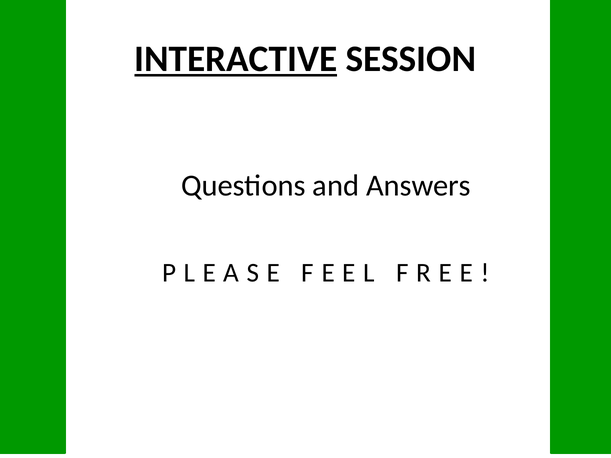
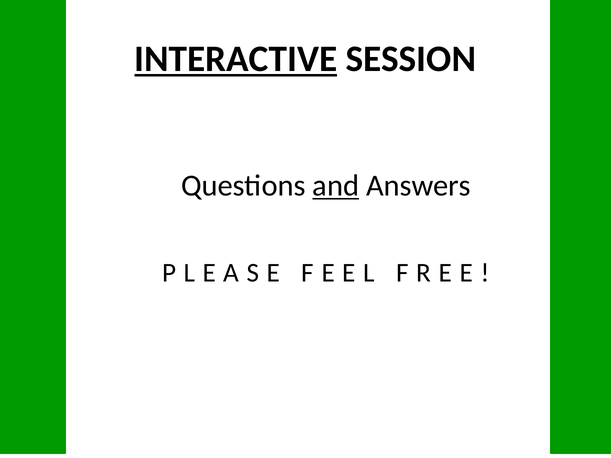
and underline: none -> present
